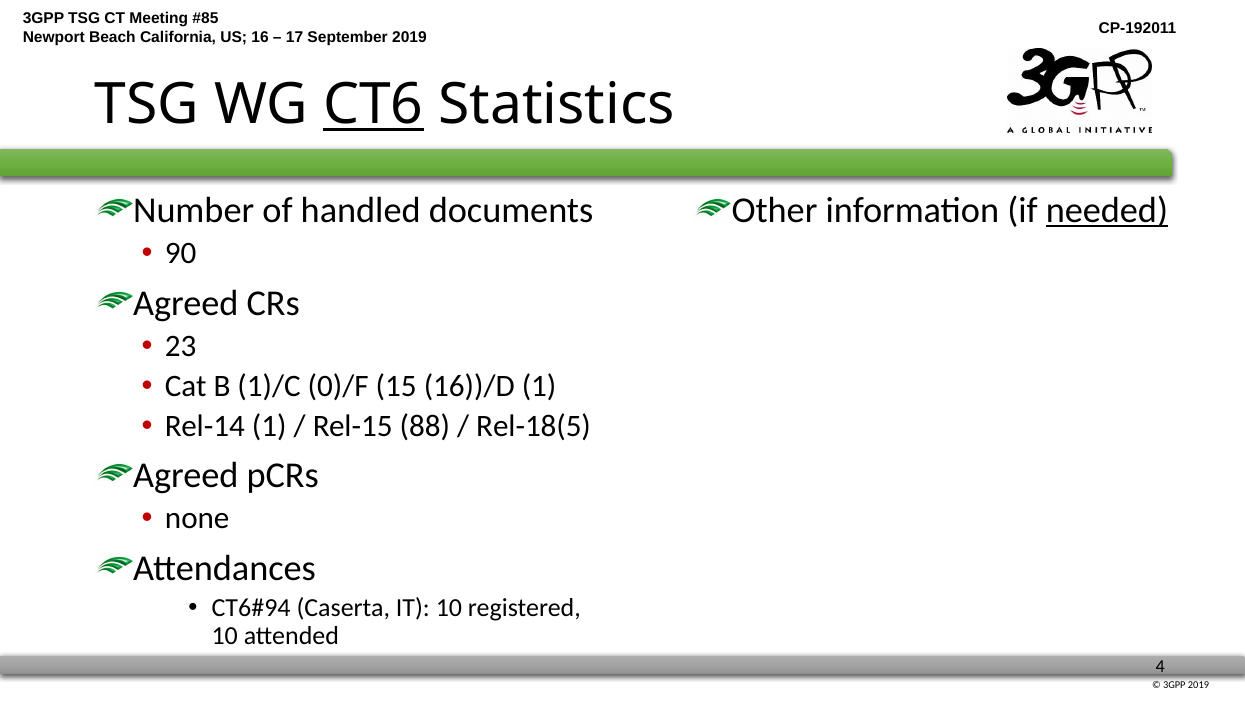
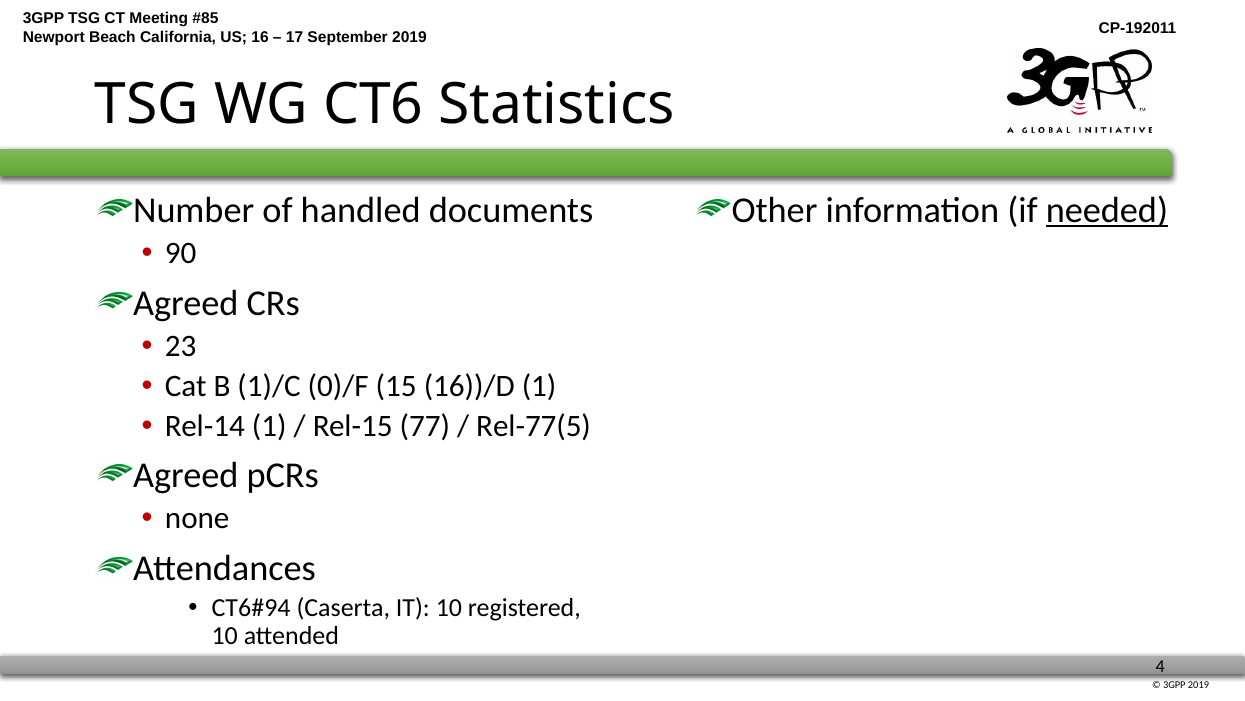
CT6 underline: present -> none
88: 88 -> 77
Rel-18(5: Rel-18(5 -> Rel-77(5
